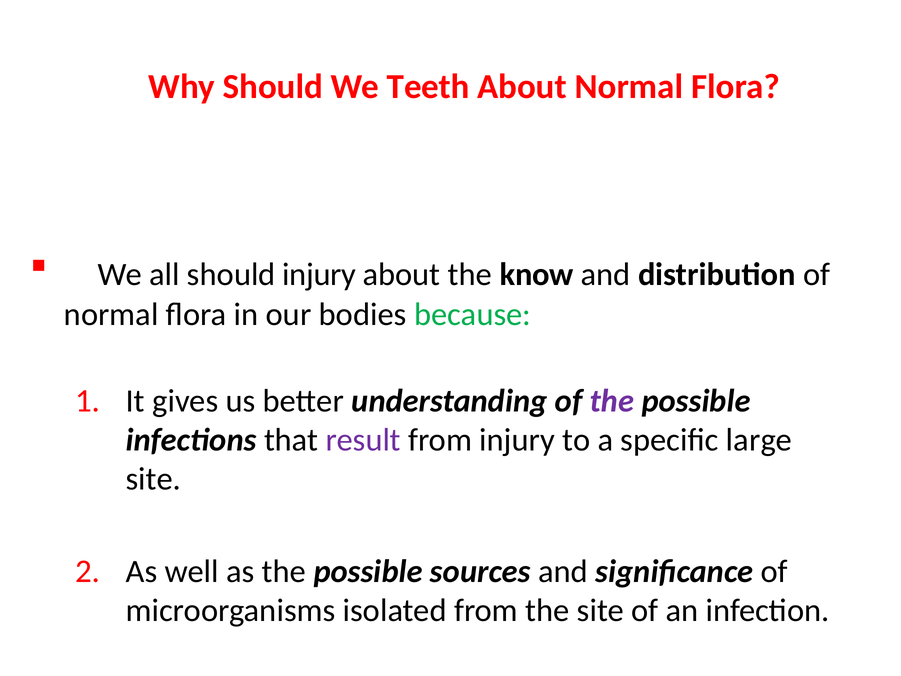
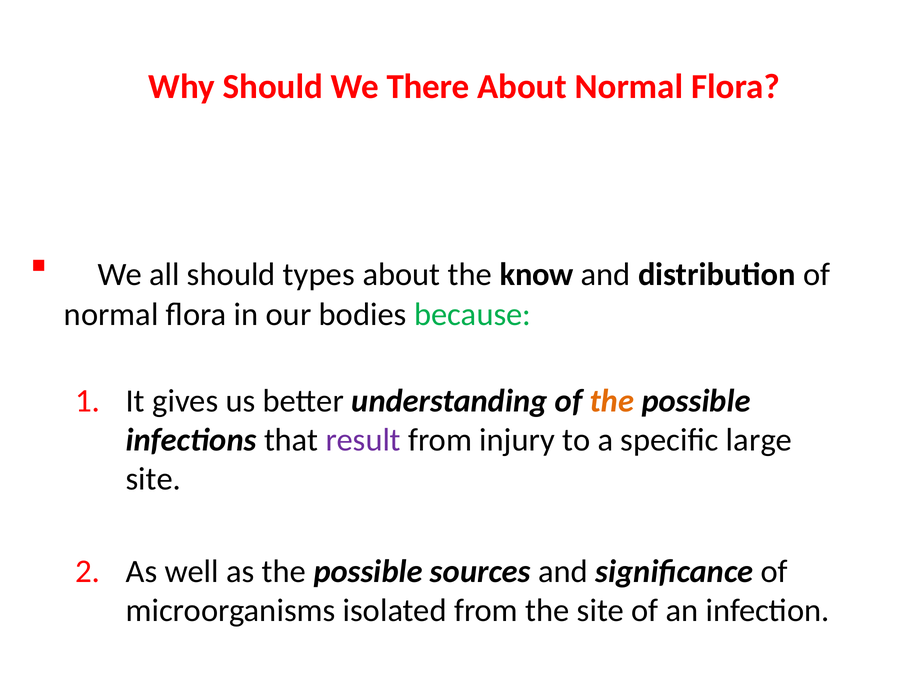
Teeth: Teeth -> There
should injury: injury -> types
the at (612, 401) colour: purple -> orange
